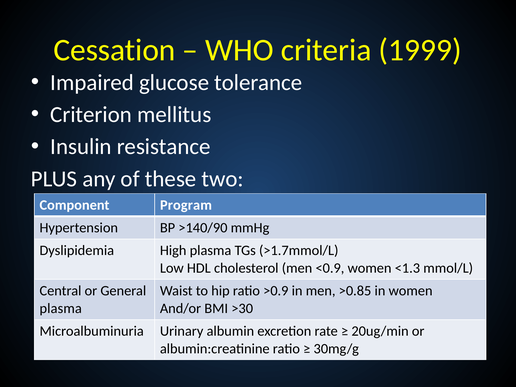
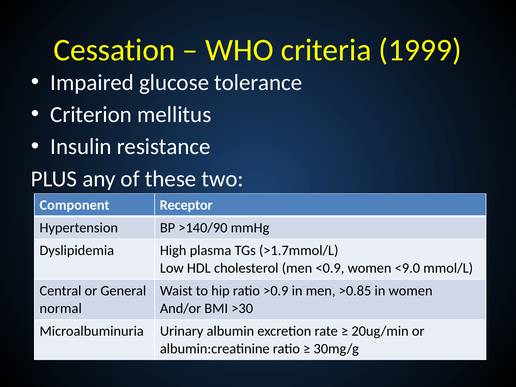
Program: Program -> Receptor
<1.3: <1.3 -> <9.0
plasma at (61, 308): plasma -> normal
